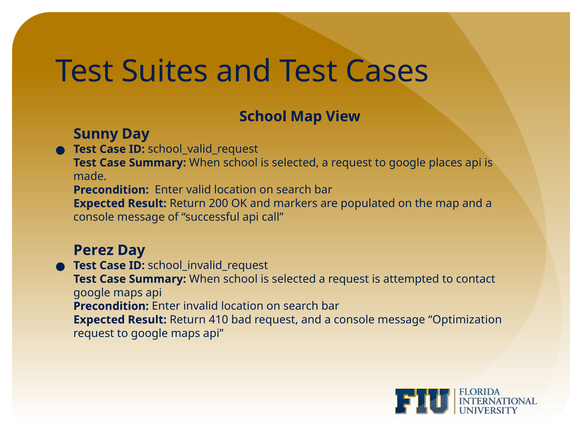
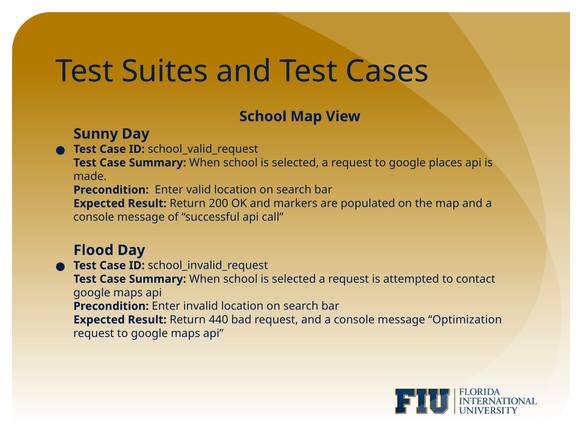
Perez: Perez -> Flood
410: 410 -> 440
